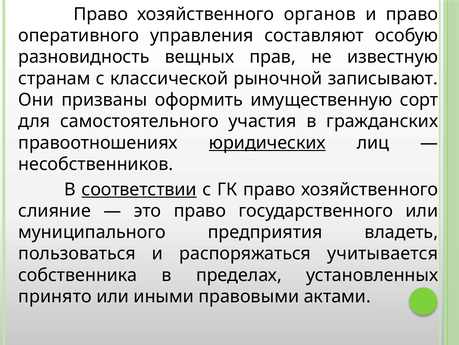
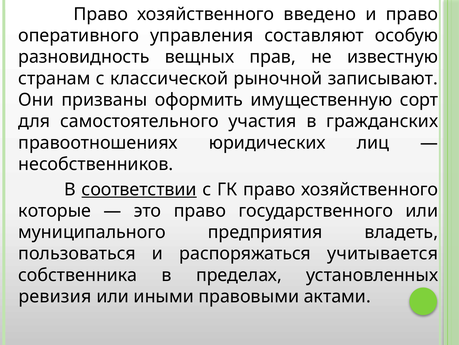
органов: органов -> введено
юридических underline: present -> none
слияние: слияние -> которые
принято: принято -> ревизия
